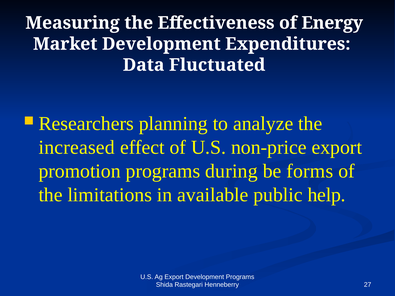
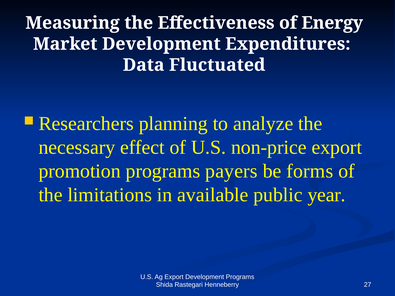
increased: increased -> necessary
during: during -> payers
help: help -> year
